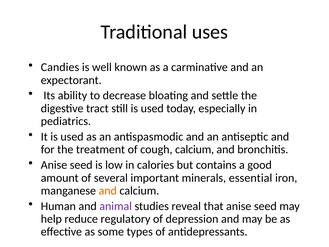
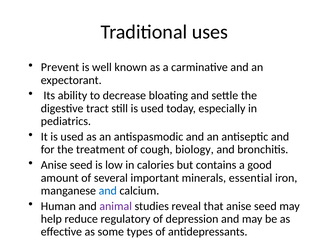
Candies: Candies -> Prevent
cough calcium: calcium -> biology
and at (108, 190) colour: orange -> blue
